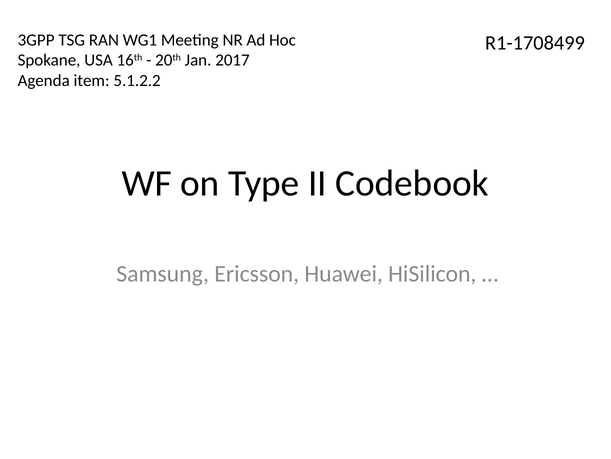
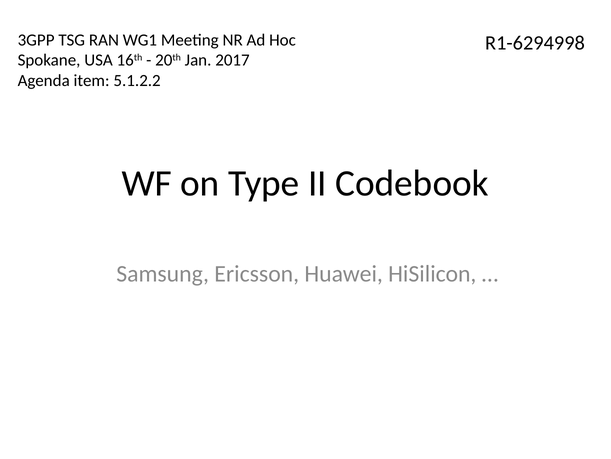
R1-1708499: R1-1708499 -> R1-6294998
